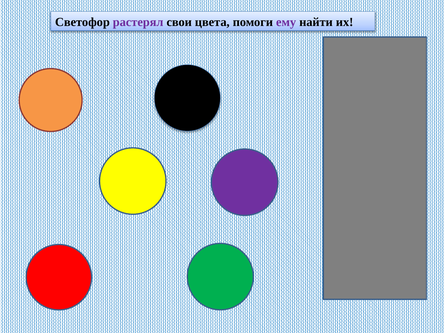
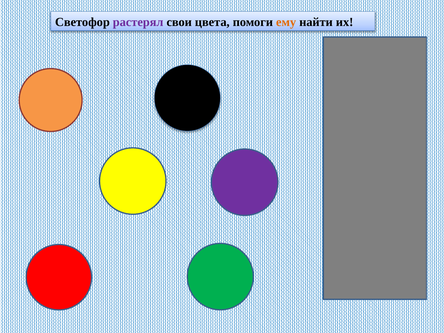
ему colour: purple -> orange
